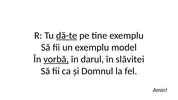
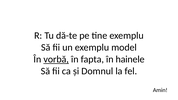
dă-te underline: present -> none
darul: darul -> fapta
slăvitei: slăvitei -> hainele
